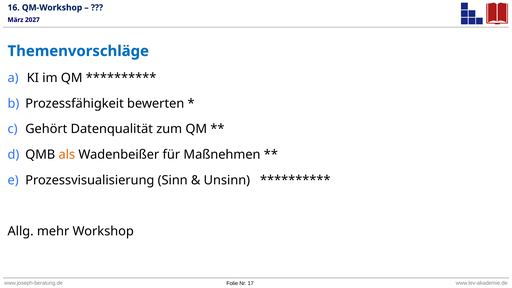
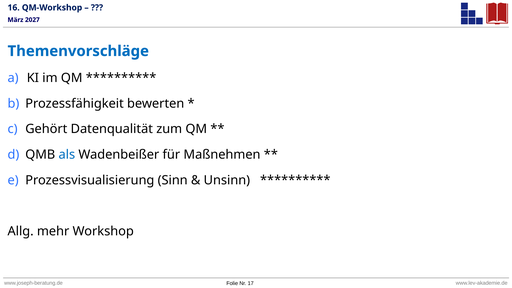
als colour: orange -> blue
